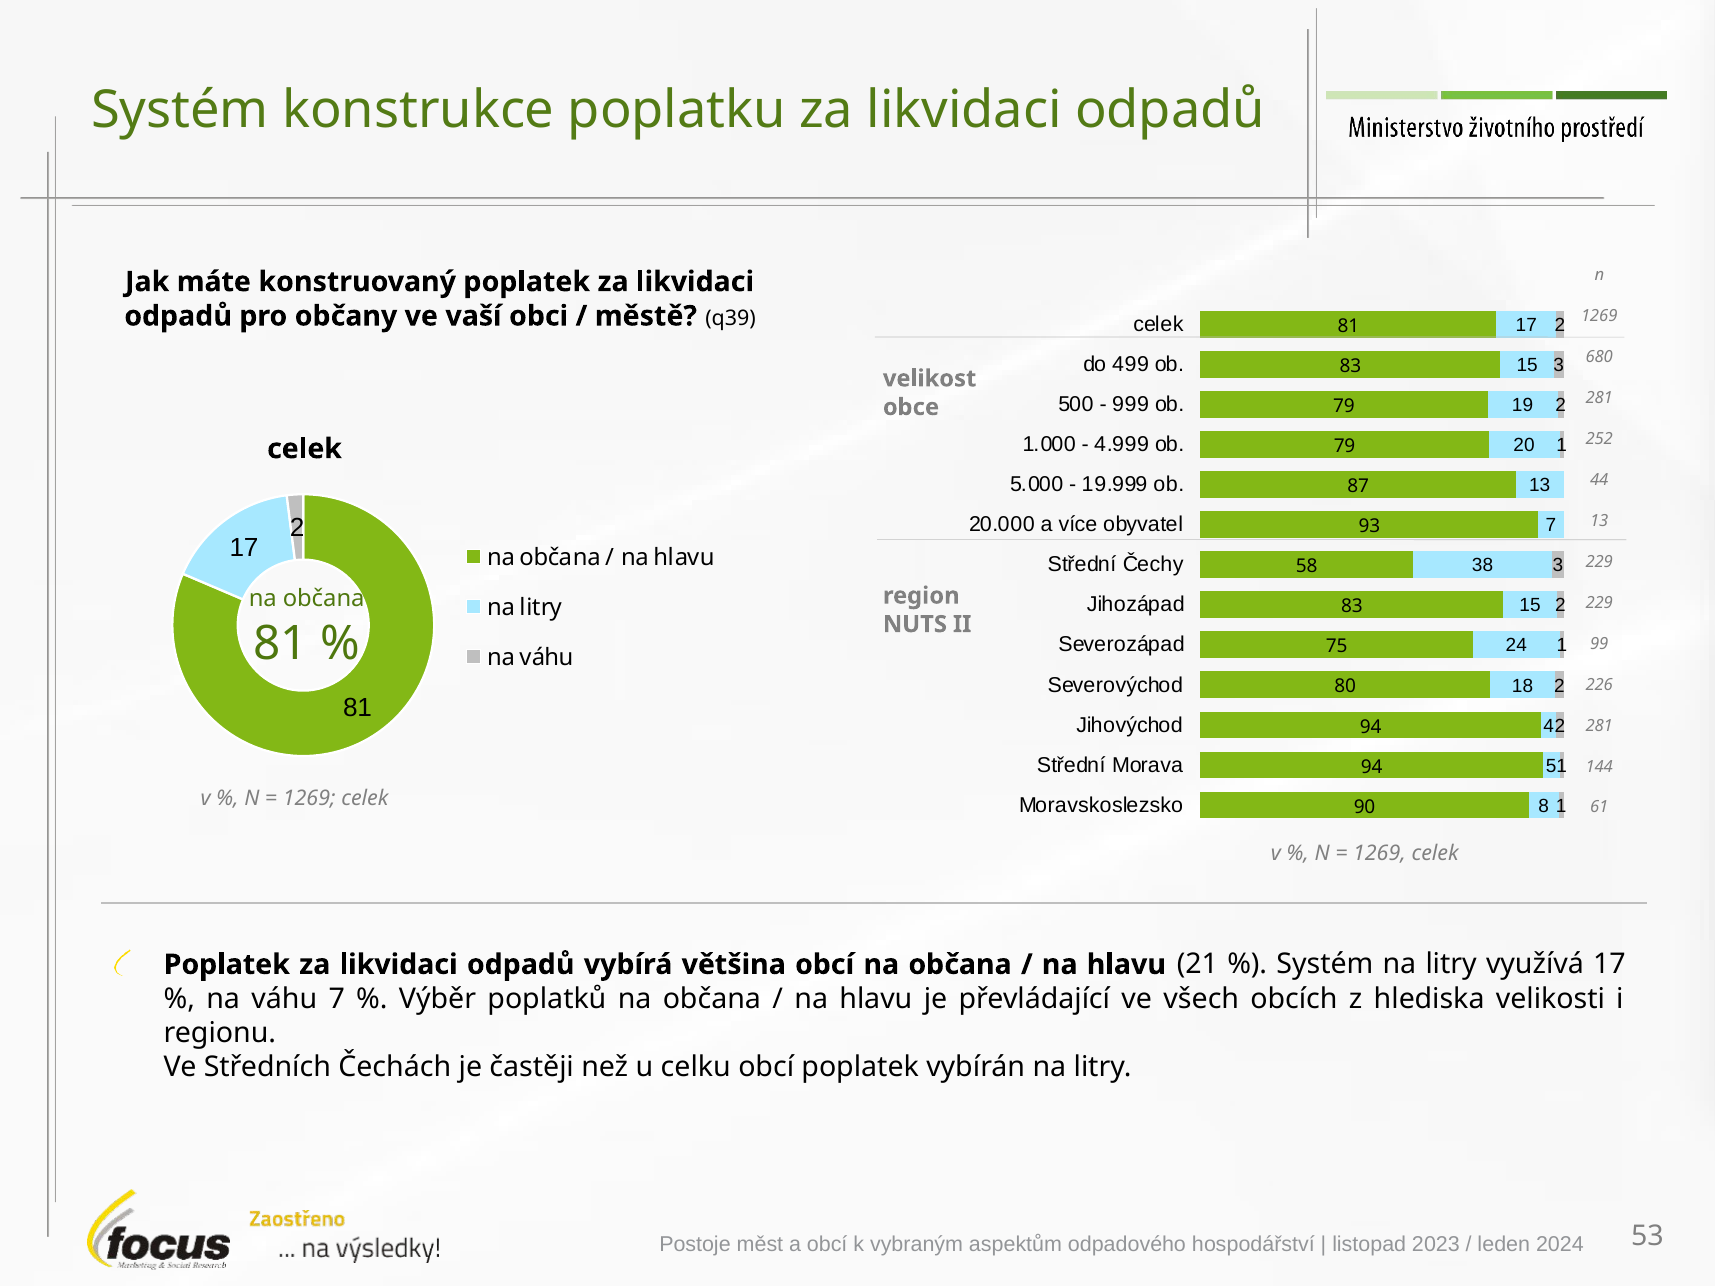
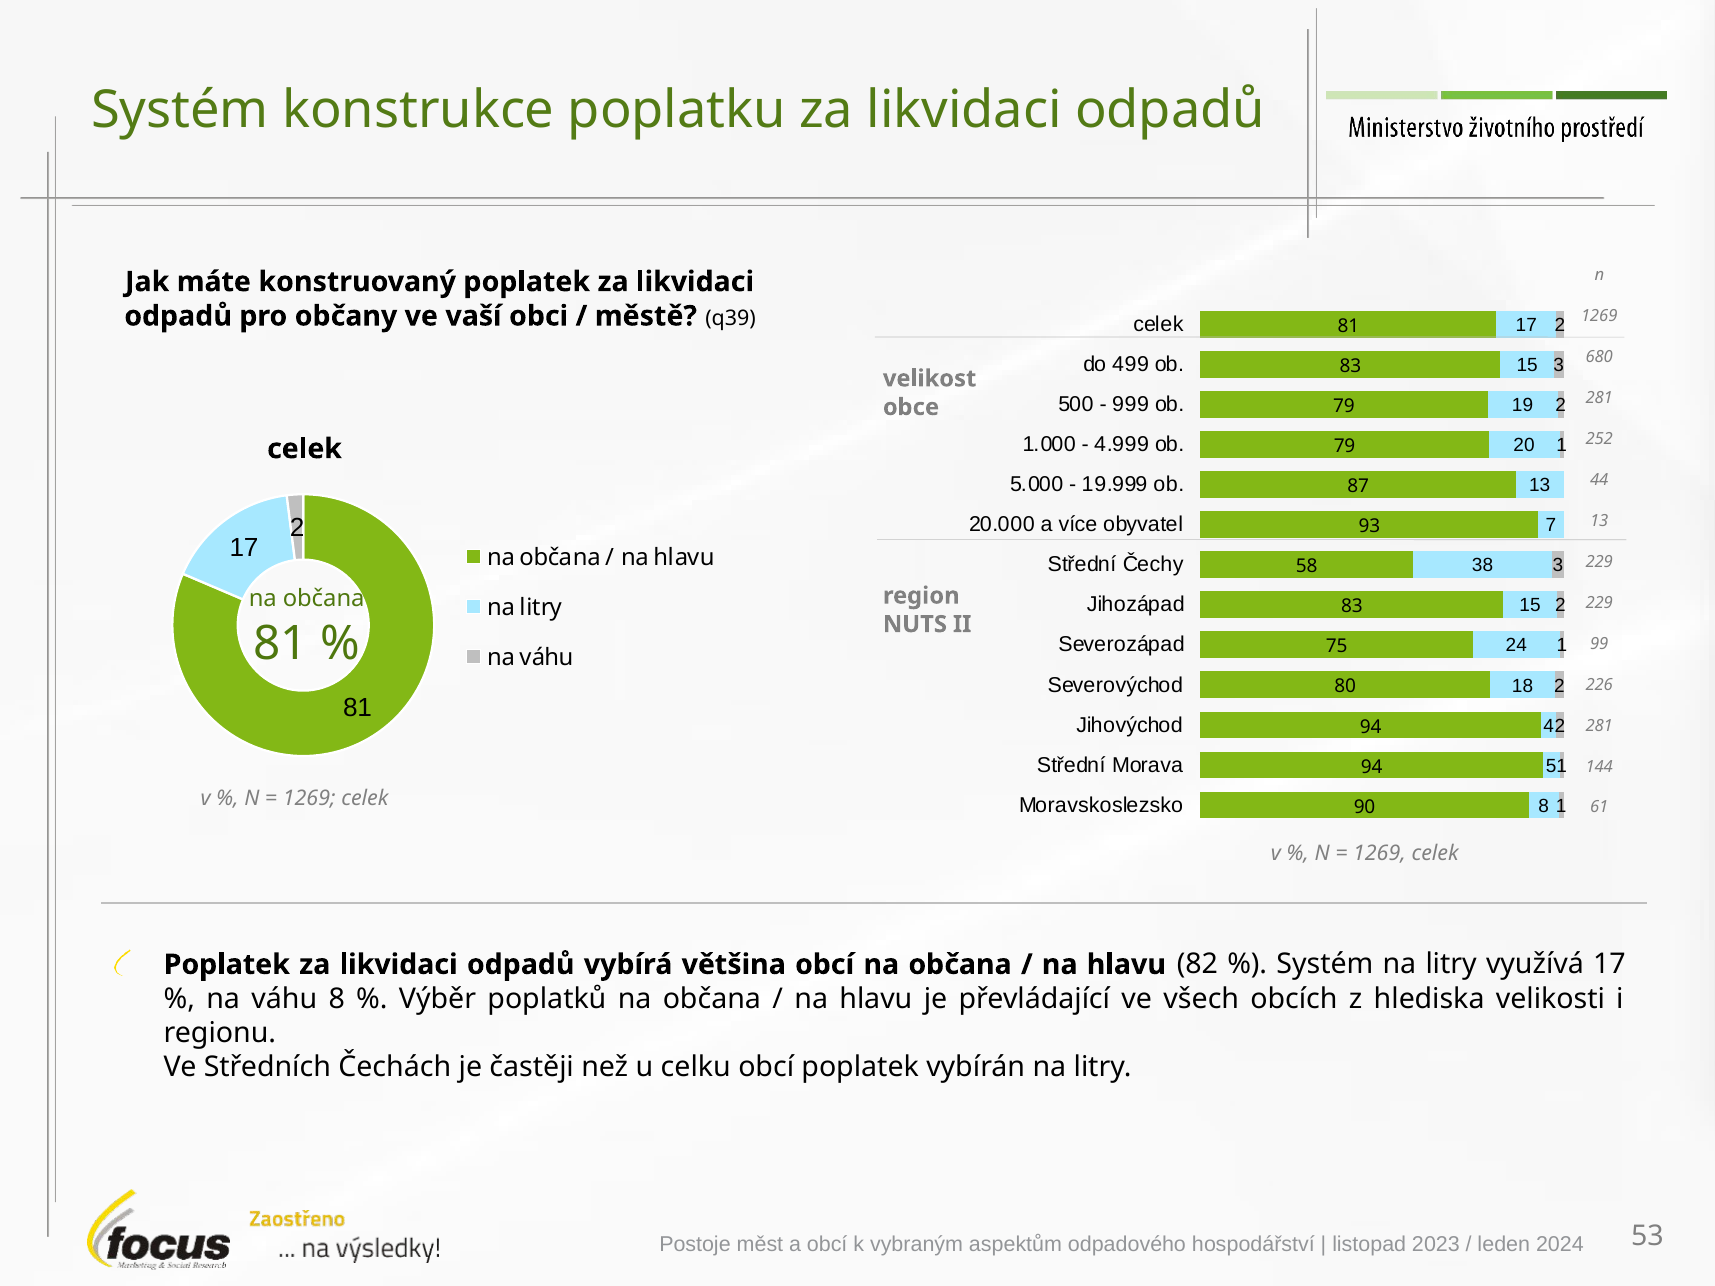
21: 21 -> 82
váhu 7: 7 -> 8
